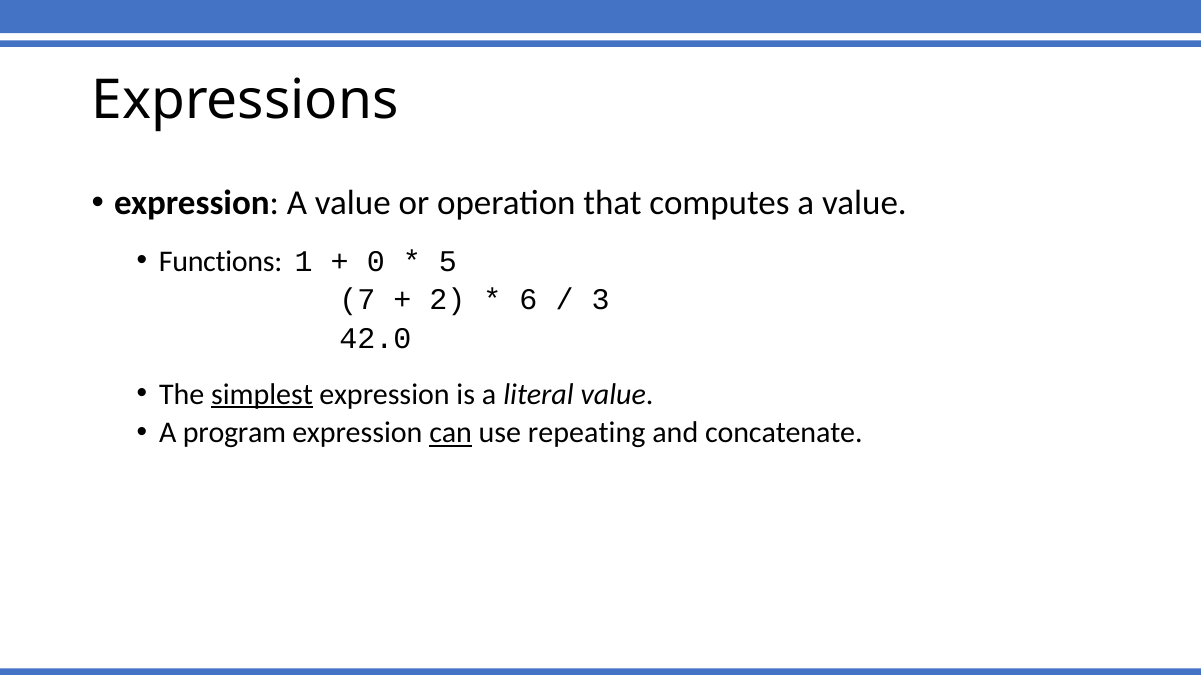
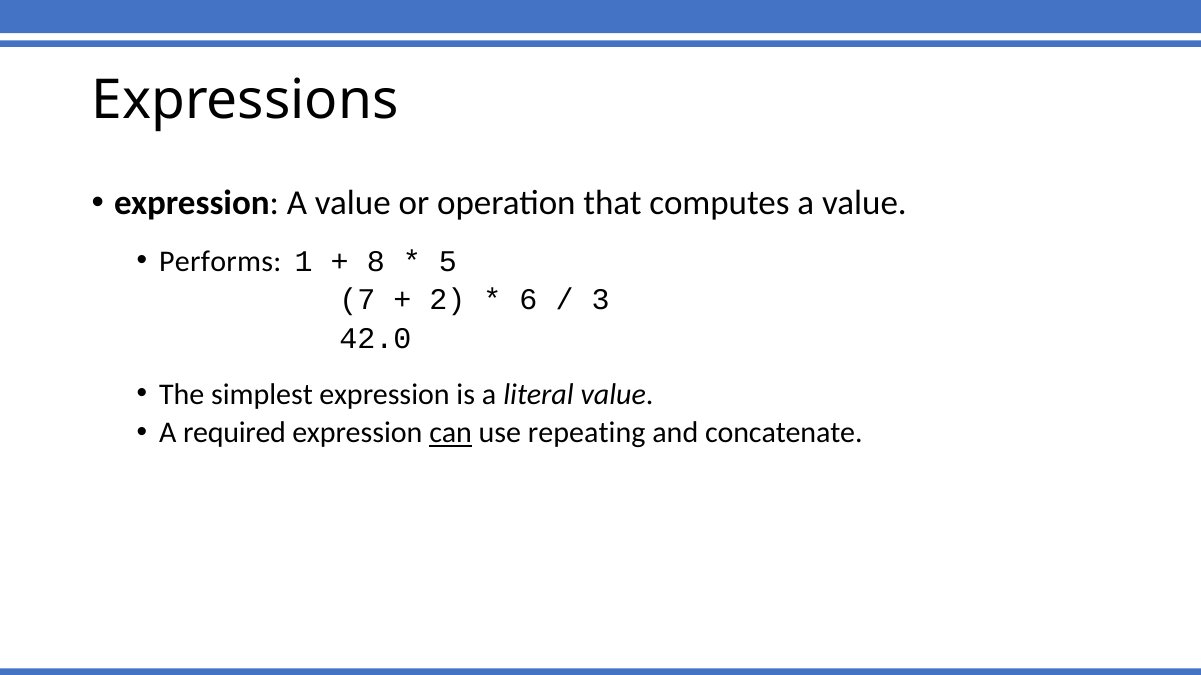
Functions: Functions -> Performs
0: 0 -> 8
simplest underline: present -> none
program: program -> required
